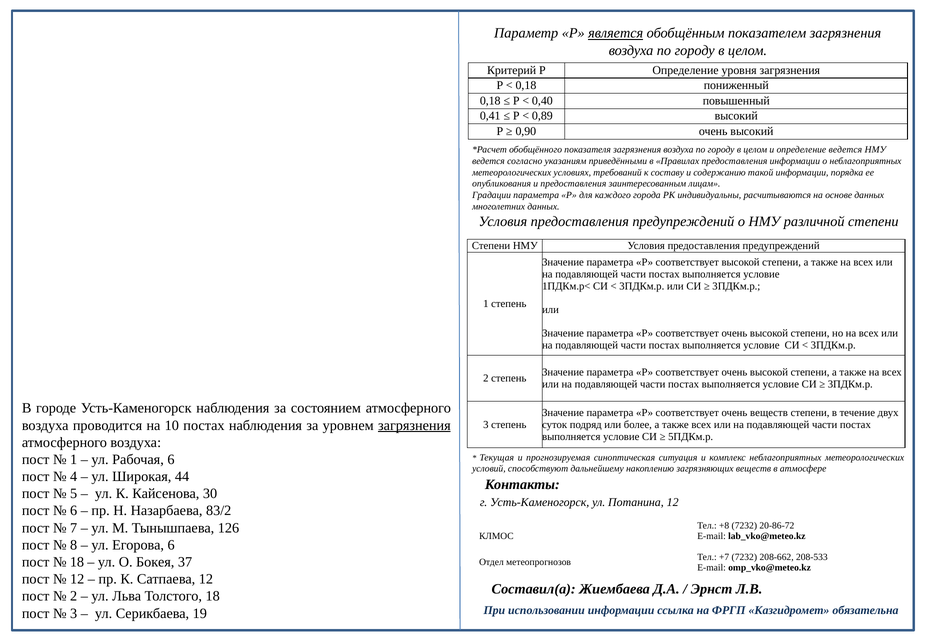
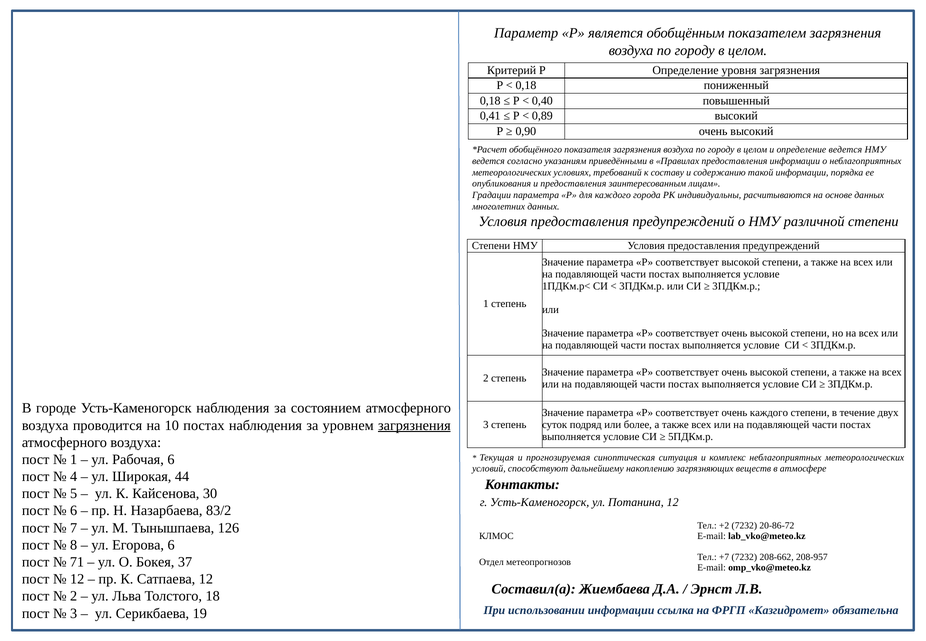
является underline: present -> none
очень веществ: веществ -> каждого
+8: +8 -> +2
208-533: 208-533 -> 208-957
18 at (77, 562): 18 -> 71
